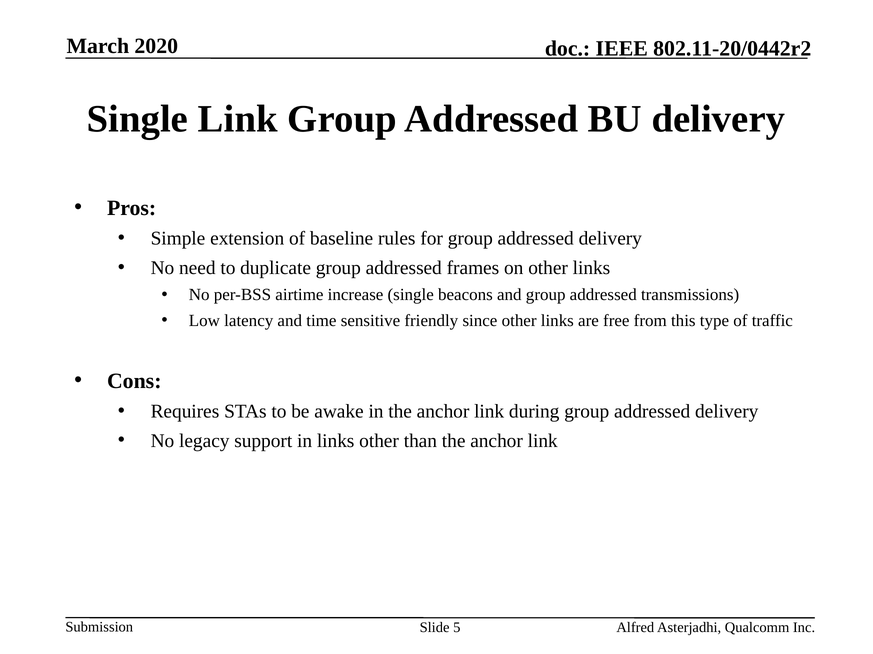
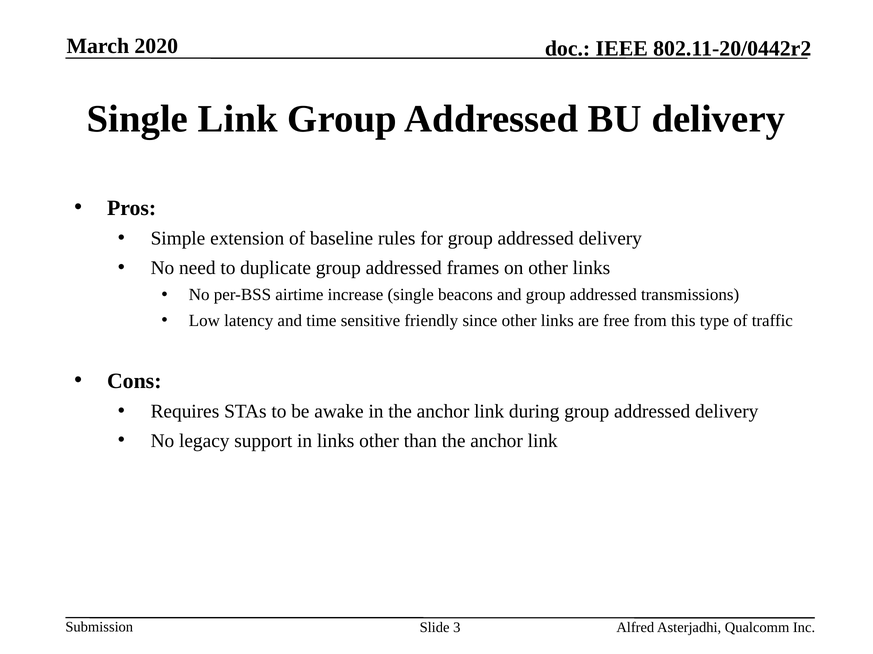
5: 5 -> 3
